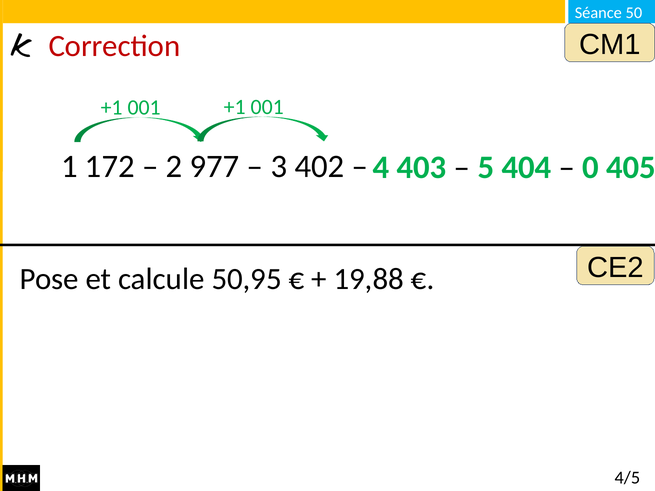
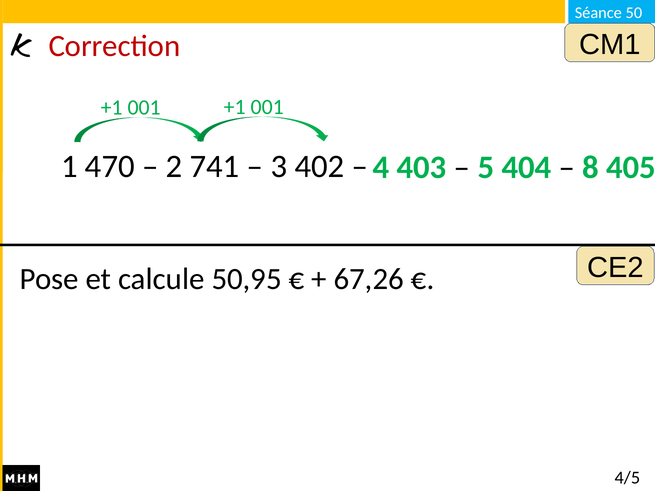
172: 172 -> 470
977: 977 -> 741
0: 0 -> 8
19,88: 19,88 -> 67,26
